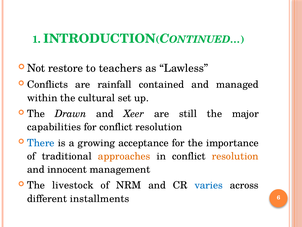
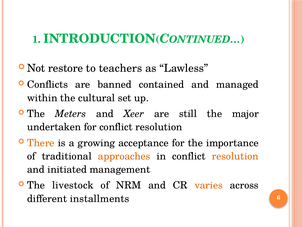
rainfall: rainfall -> banned
Drawn: Drawn -> Meters
capabilities: capabilities -> undertaken
There colour: blue -> orange
innocent: innocent -> initiated
varies colour: blue -> orange
